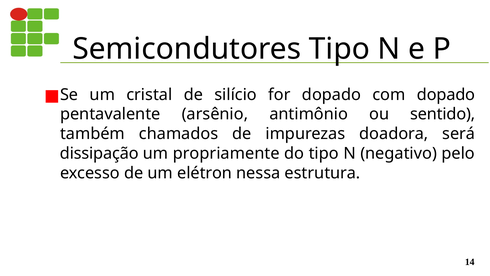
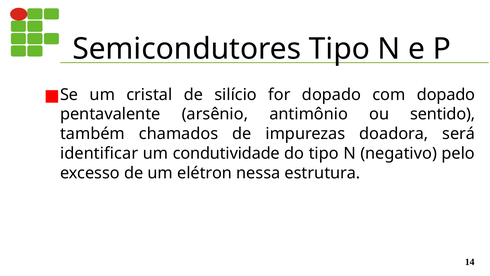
dissipação: dissipação -> identificar
propriamente: propriamente -> condutividade
